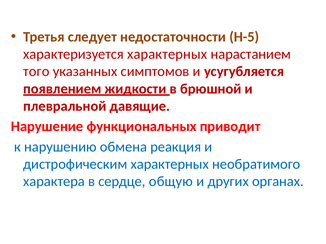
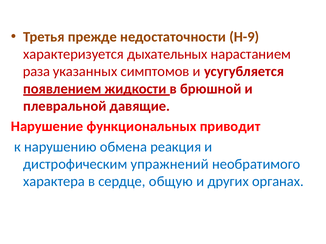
следует: следует -> прежде
Н-5: Н-5 -> Н-9
характеризуется характерных: характерных -> дыхательных
того: того -> раза
дистрофическим характерных: характерных -> упражнений
